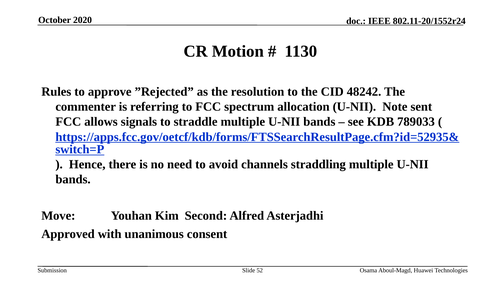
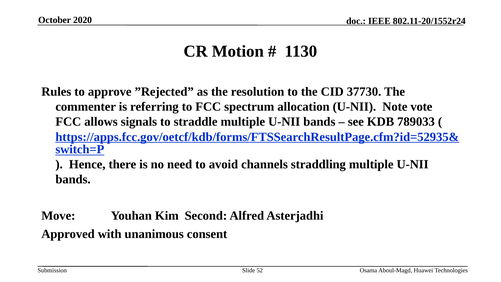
48242: 48242 -> 37730
sent: sent -> vote
